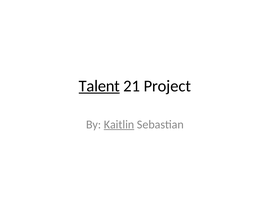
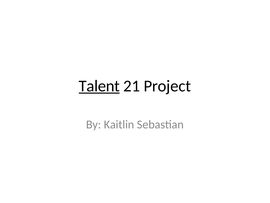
Kaitlin underline: present -> none
